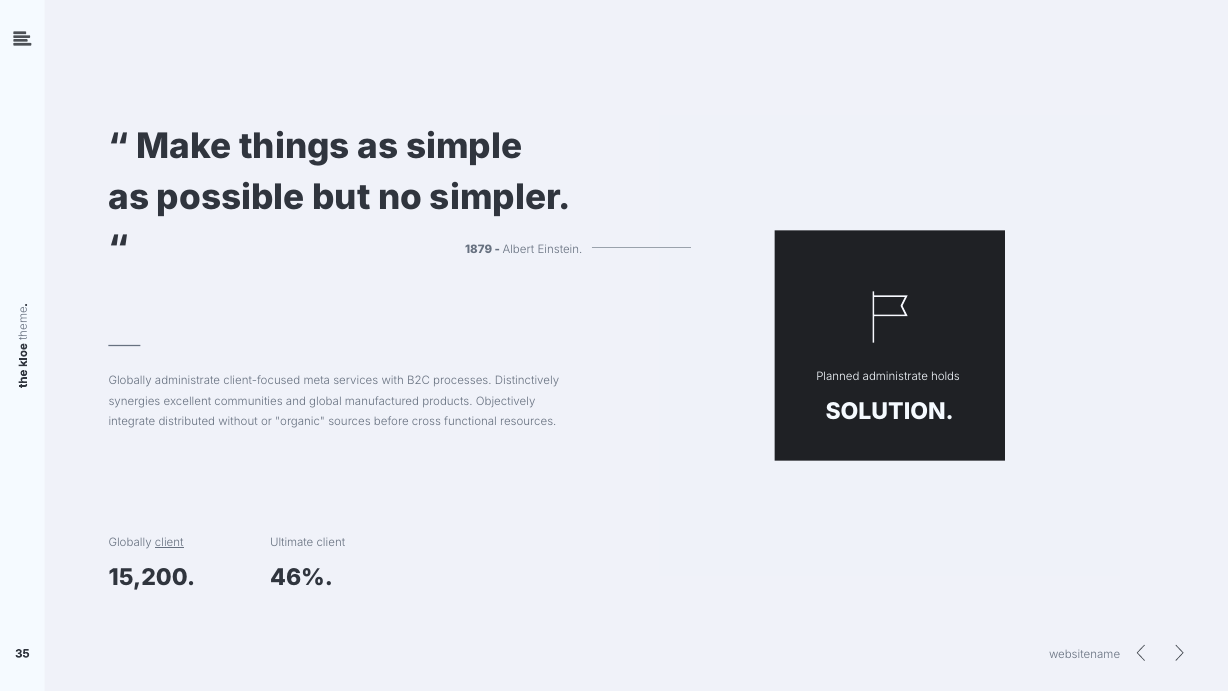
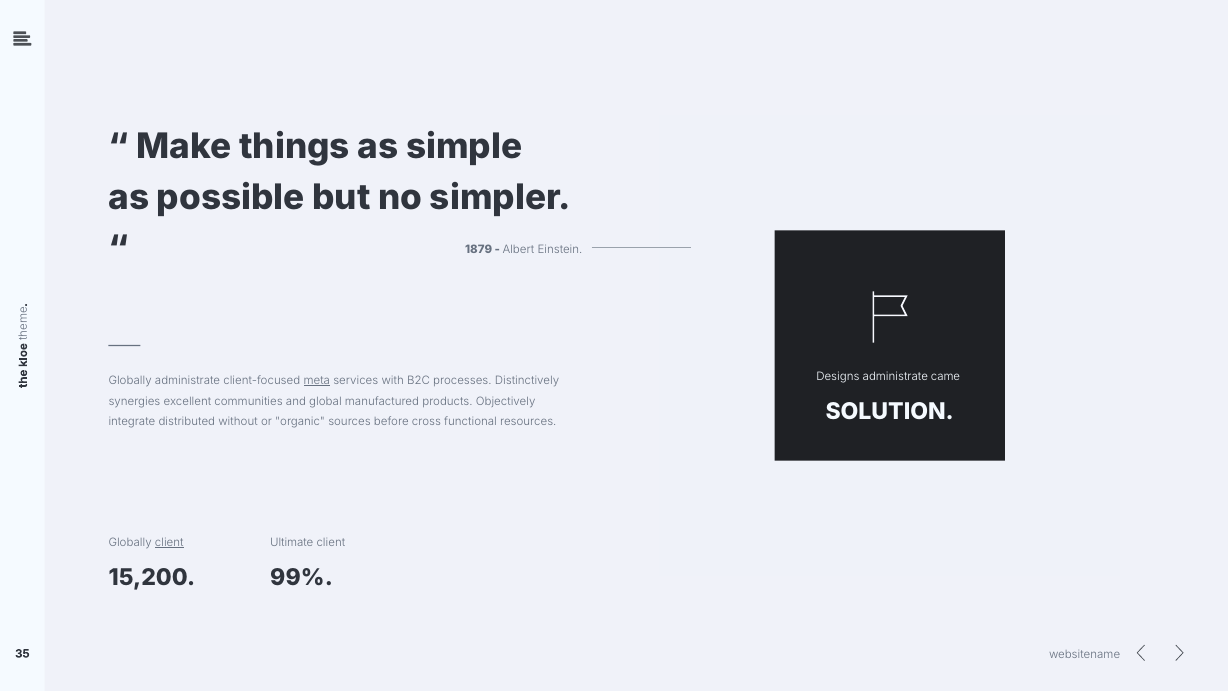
Planned: Planned -> Designs
holds: holds -> came
meta underline: none -> present
46%: 46% -> 99%
